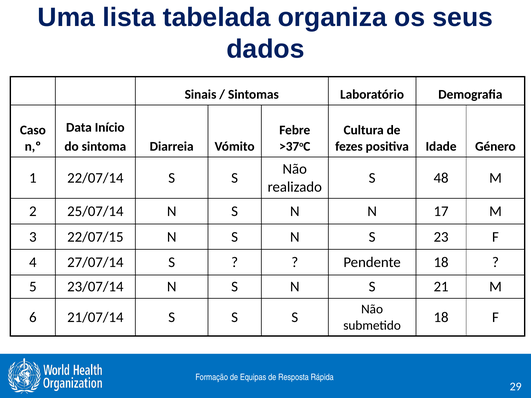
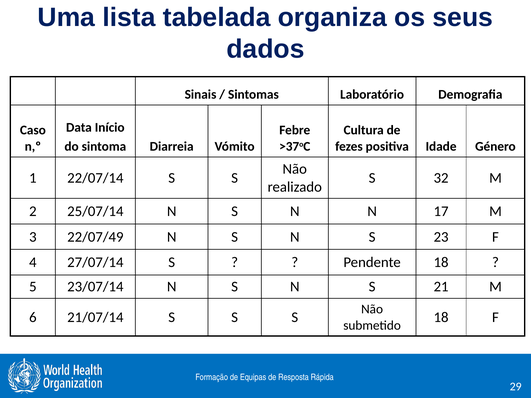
48: 48 -> 32
22/07/15: 22/07/15 -> 22/07/49
